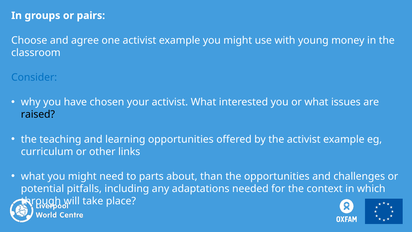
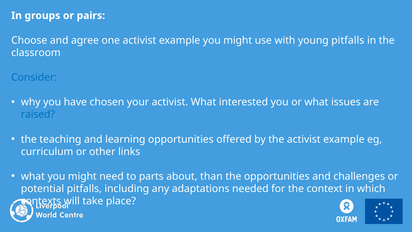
young money: money -> pitfalls
raised colour: black -> blue
through: through -> contexts
